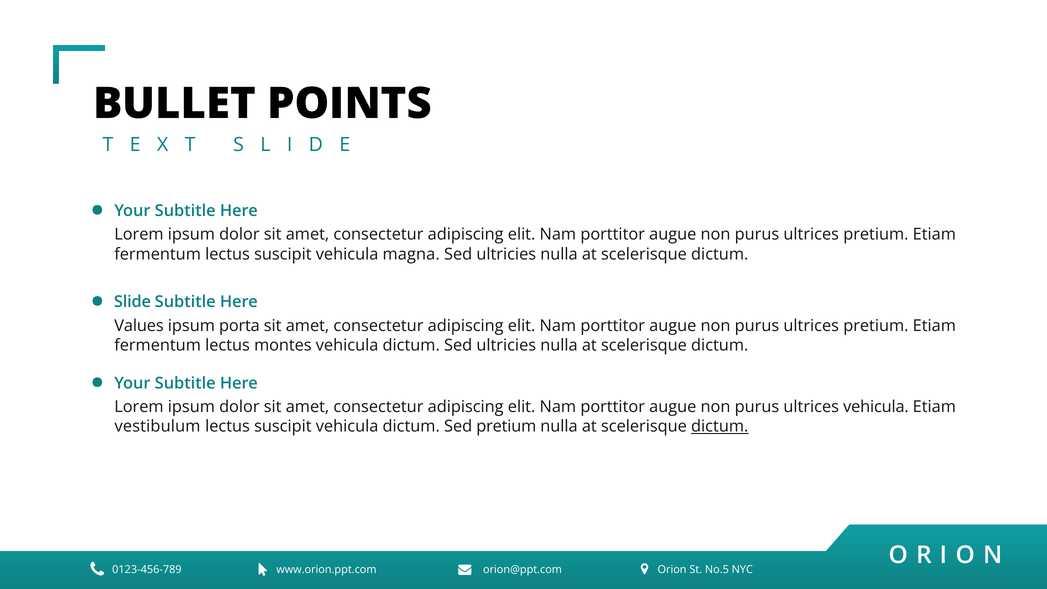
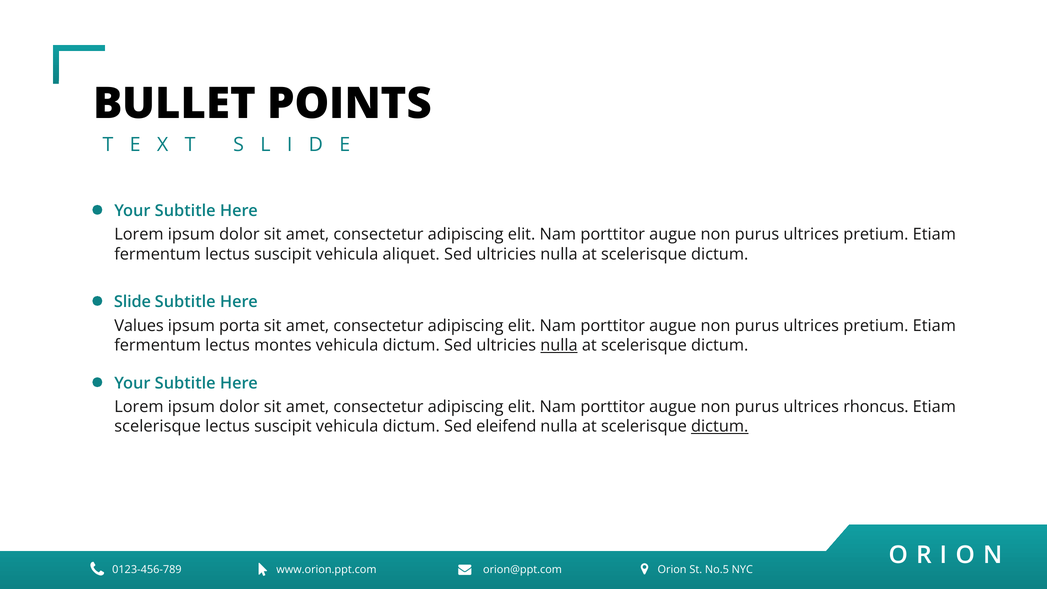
magna: magna -> aliquet
nulla at (559, 345) underline: none -> present
ultrices vehicula: vehicula -> rhoncus
vestibulum at (158, 427): vestibulum -> scelerisque
Sed pretium: pretium -> eleifend
